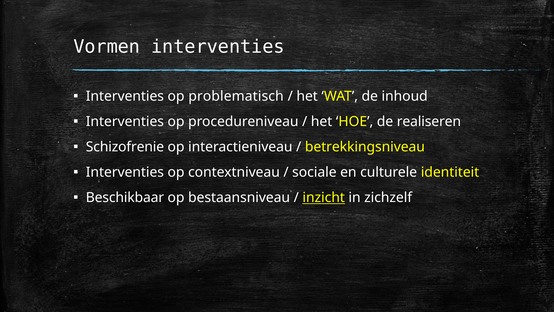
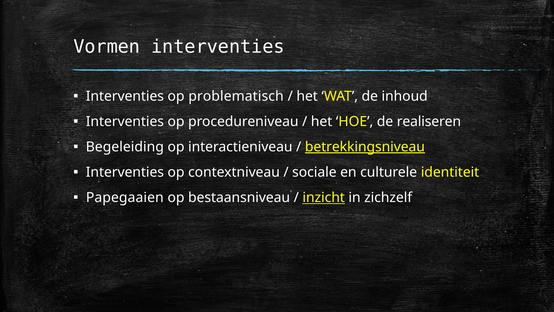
Schizofrenie: Schizofrenie -> Begeleiding
betrekkingsniveau underline: none -> present
Beschikbaar: Beschikbaar -> Papegaaien
